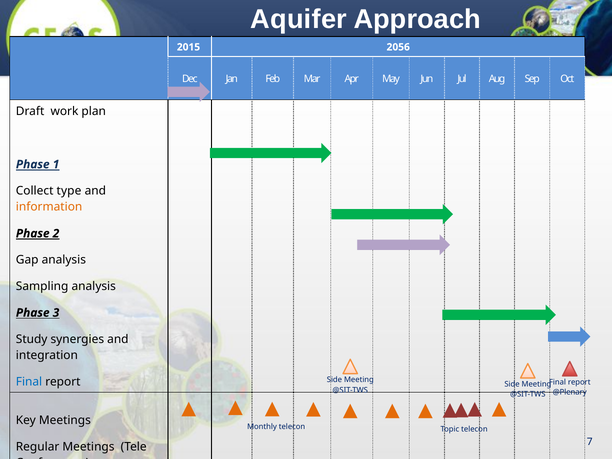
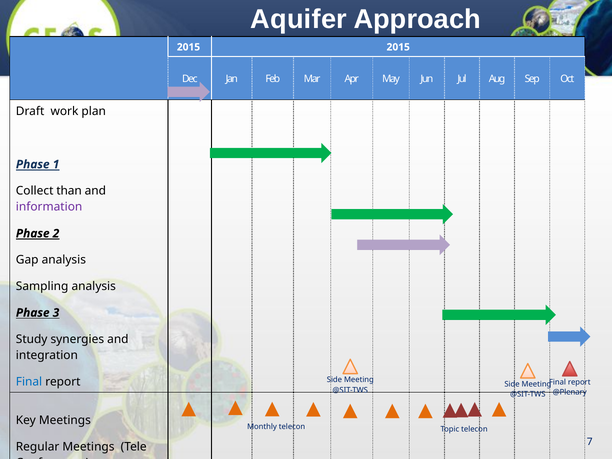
2015 2056: 2056 -> 2015
type: type -> than
information colour: orange -> purple
